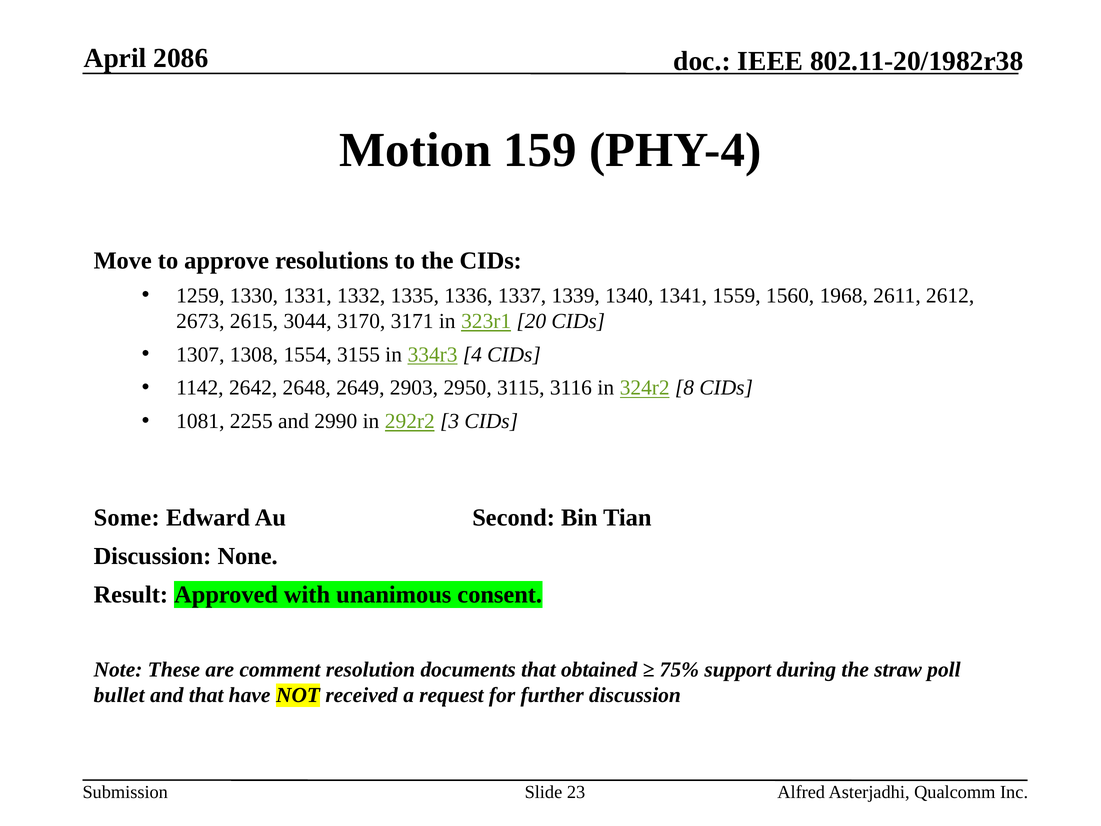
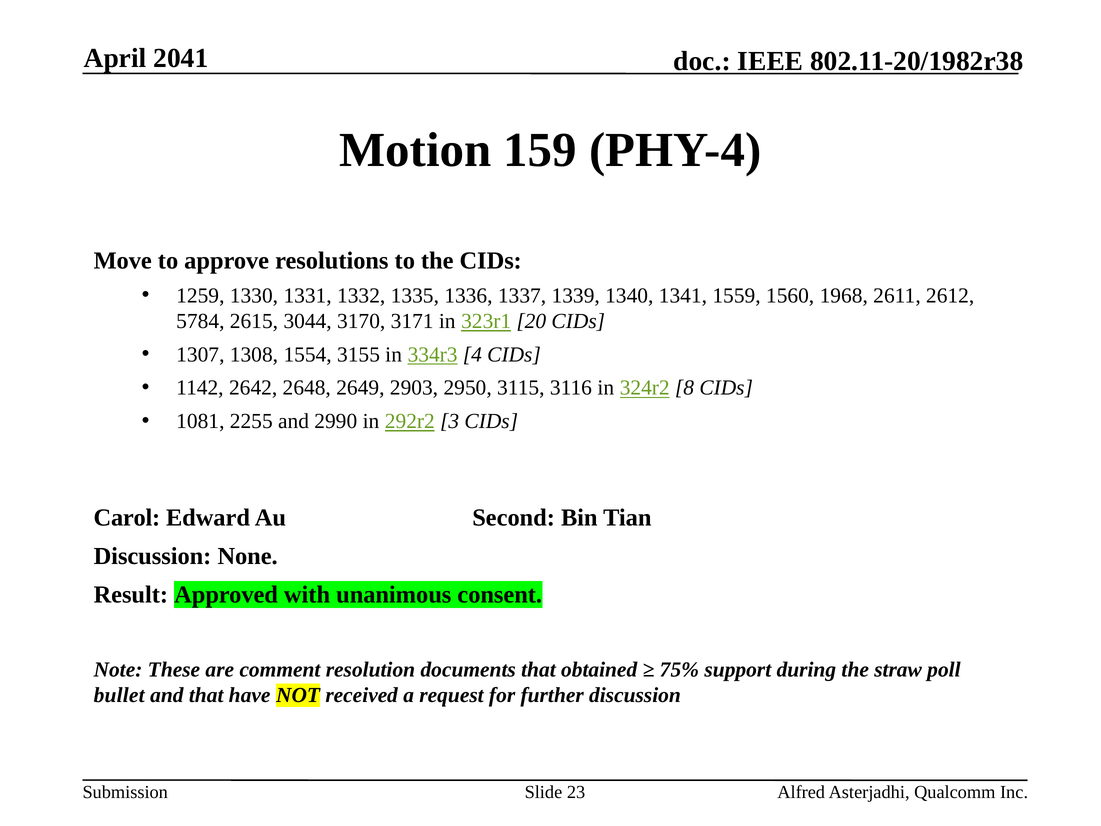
2086: 2086 -> 2041
2673: 2673 -> 5784
Some: Some -> Carol
